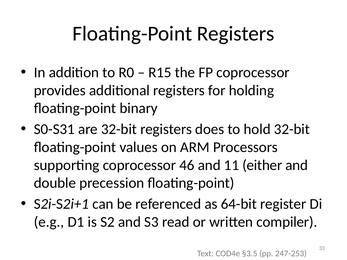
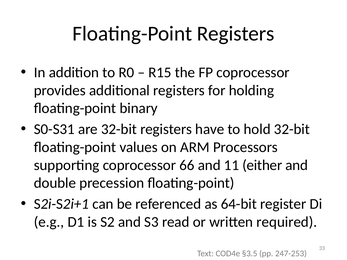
does: does -> have
46: 46 -> 66
compiler: compiler -> required
